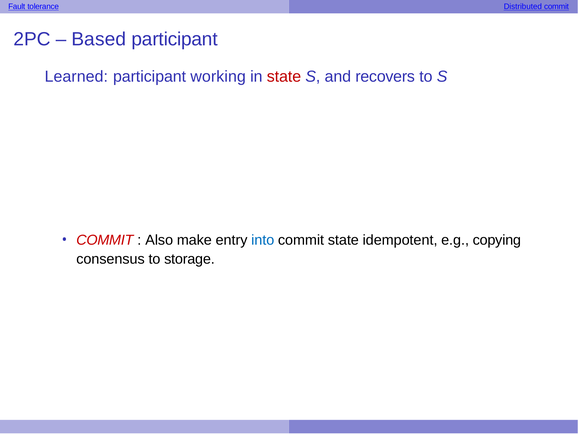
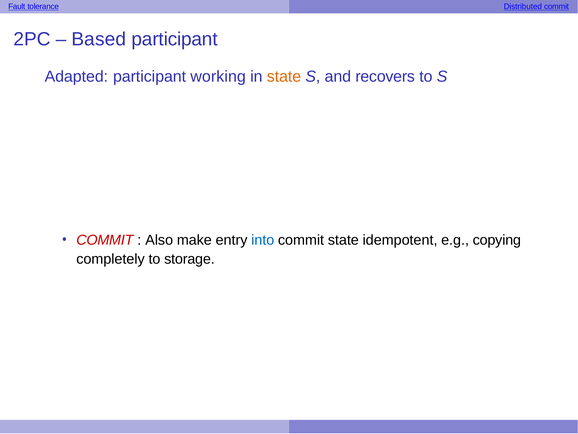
Learned: Learned -> Adapted
state at (284, 77) colour: red -> orange
consensus: consensus -> completely
